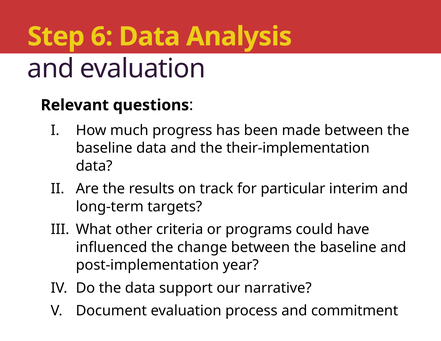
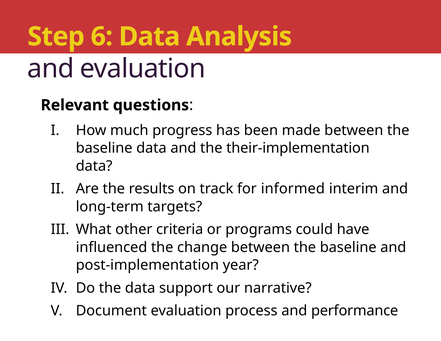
particular: particular -> informed
commitment: commitment -> performance
